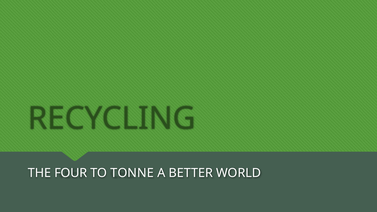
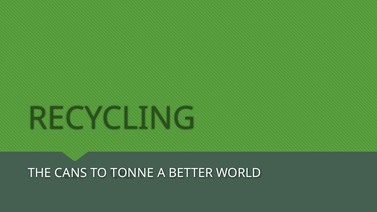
FOUR: FOUR -> CANS
